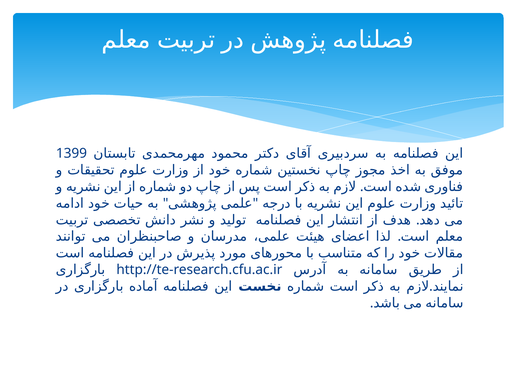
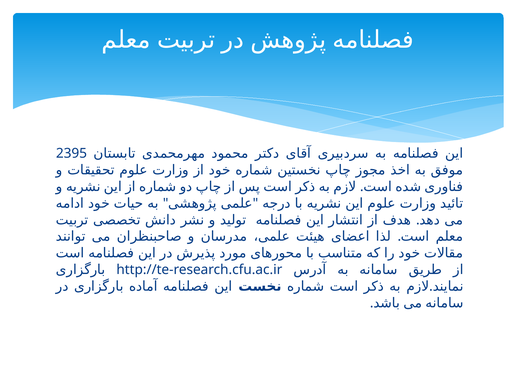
1399: 1399 -> 2395
